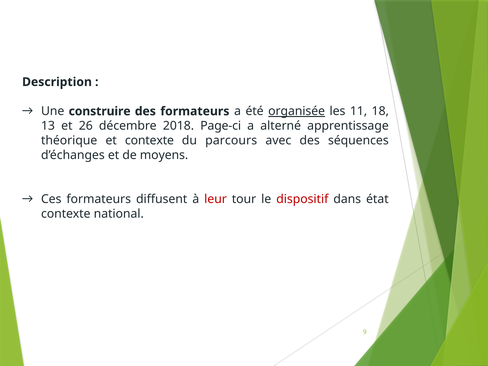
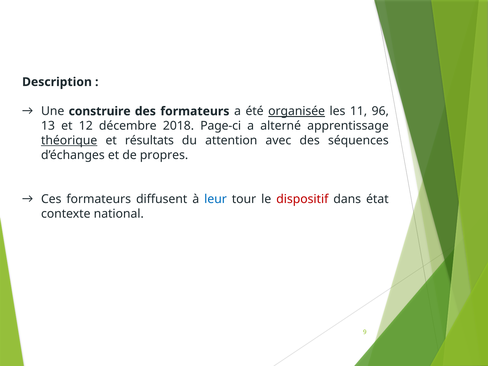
18: 18 -> 96
26: 26 -> 12
théorique underline: none -> present
et contexte: contexte -> résultats
parcours: parcours -> attention
moyens: moyens -> propres
leur colour: red -> blue
